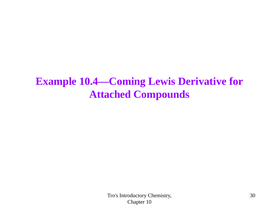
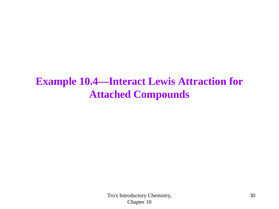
10.4—Coming: 10.4—Coming -> 10.4—Interact
Derivative: Derivative -> Attraction
